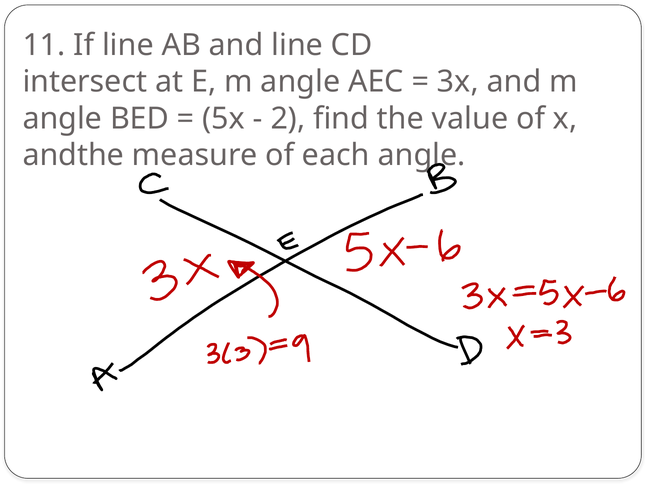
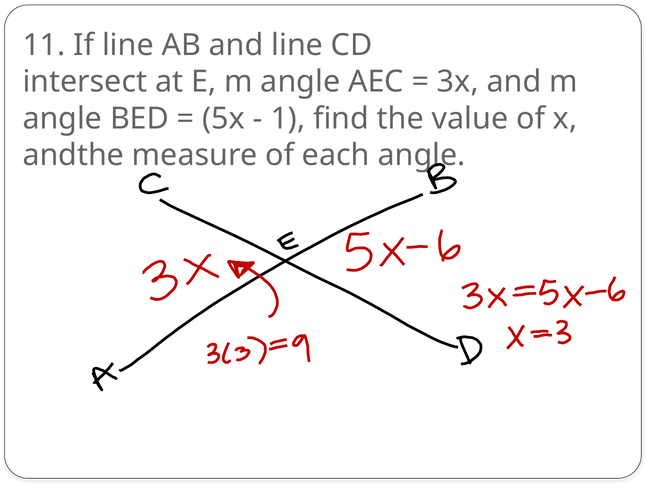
2: 2 -> 1
